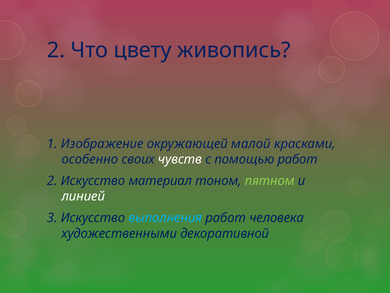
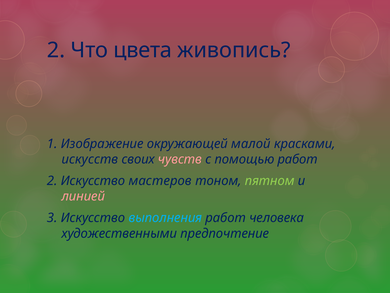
цвету: цвету -> цвета
особенно: особенно -> искусств
чувств colour: white -> pink
материал: материал -> мастеров
линией colour: white -> pink
декоративной: декоративной -> предпочтение
